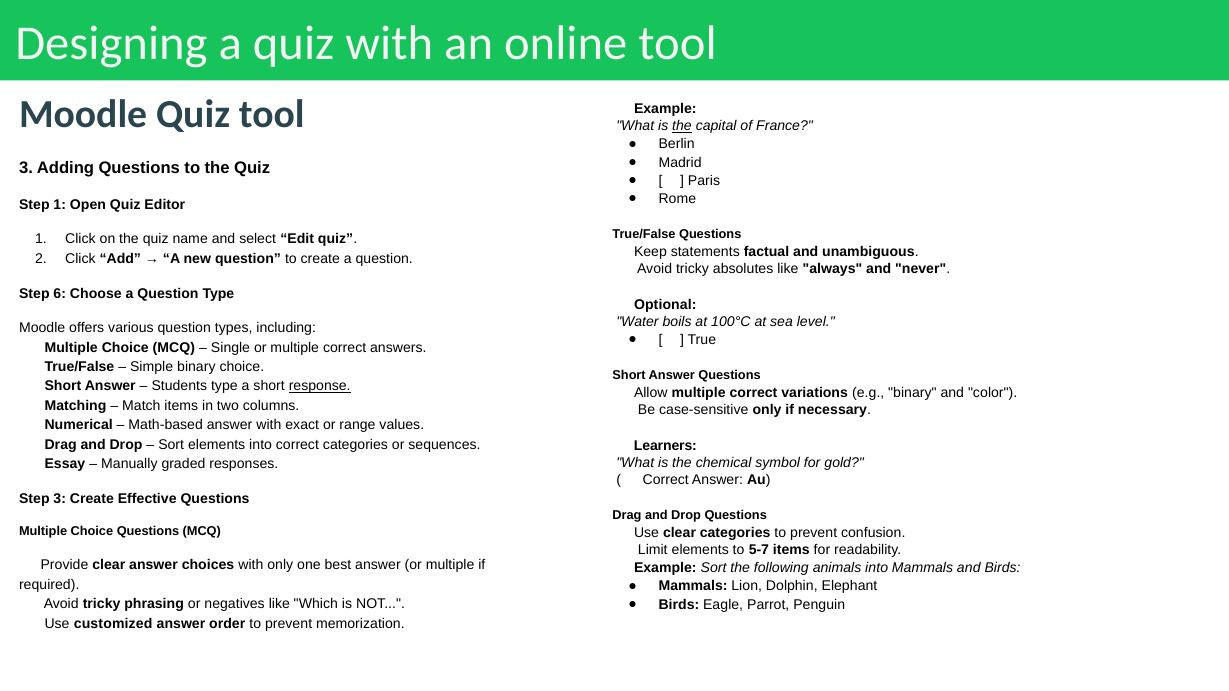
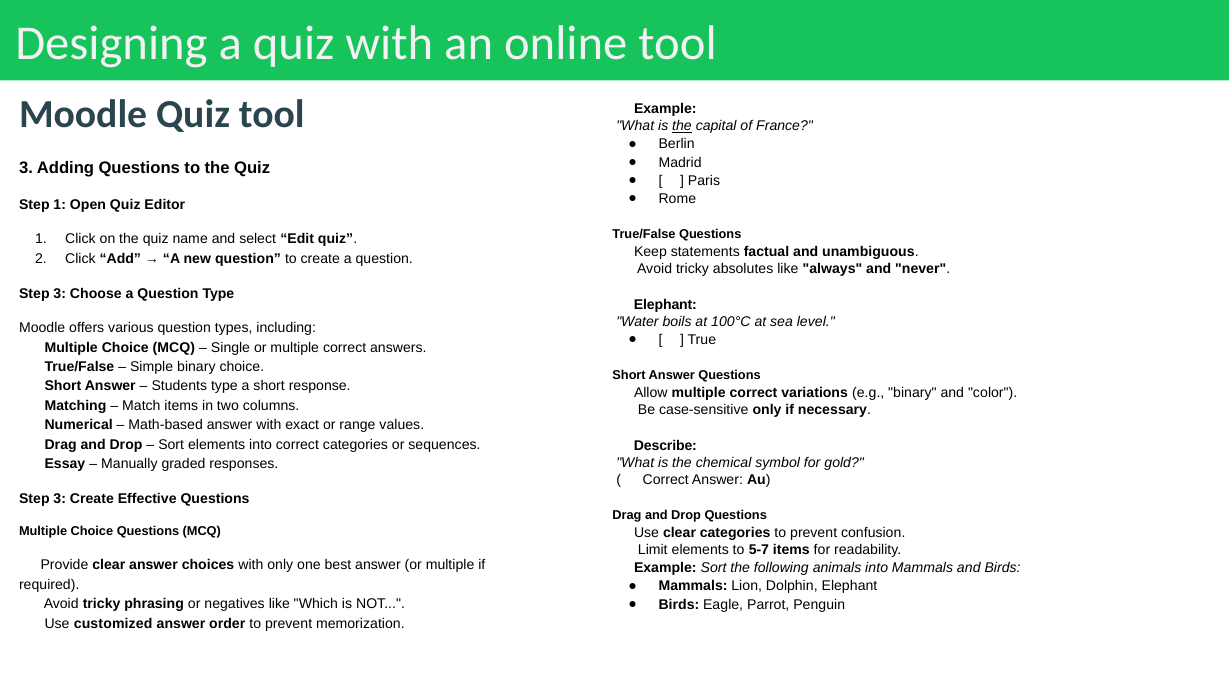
6 at (60, 294): 6 -> 3
Optional at (665, 305): Optional -> Elephant
response underline: present -> none
Learners: Learners -> Describe
